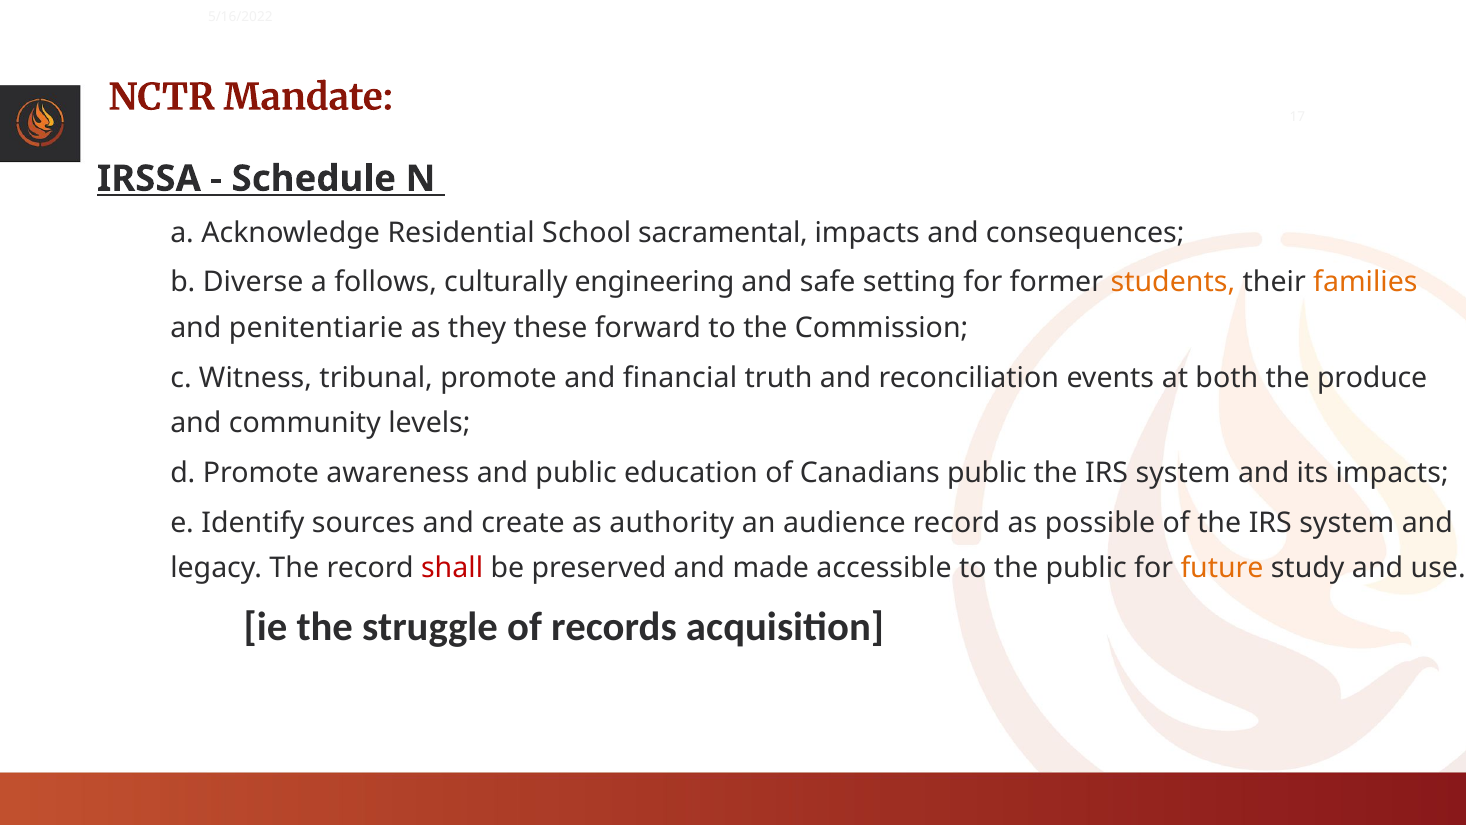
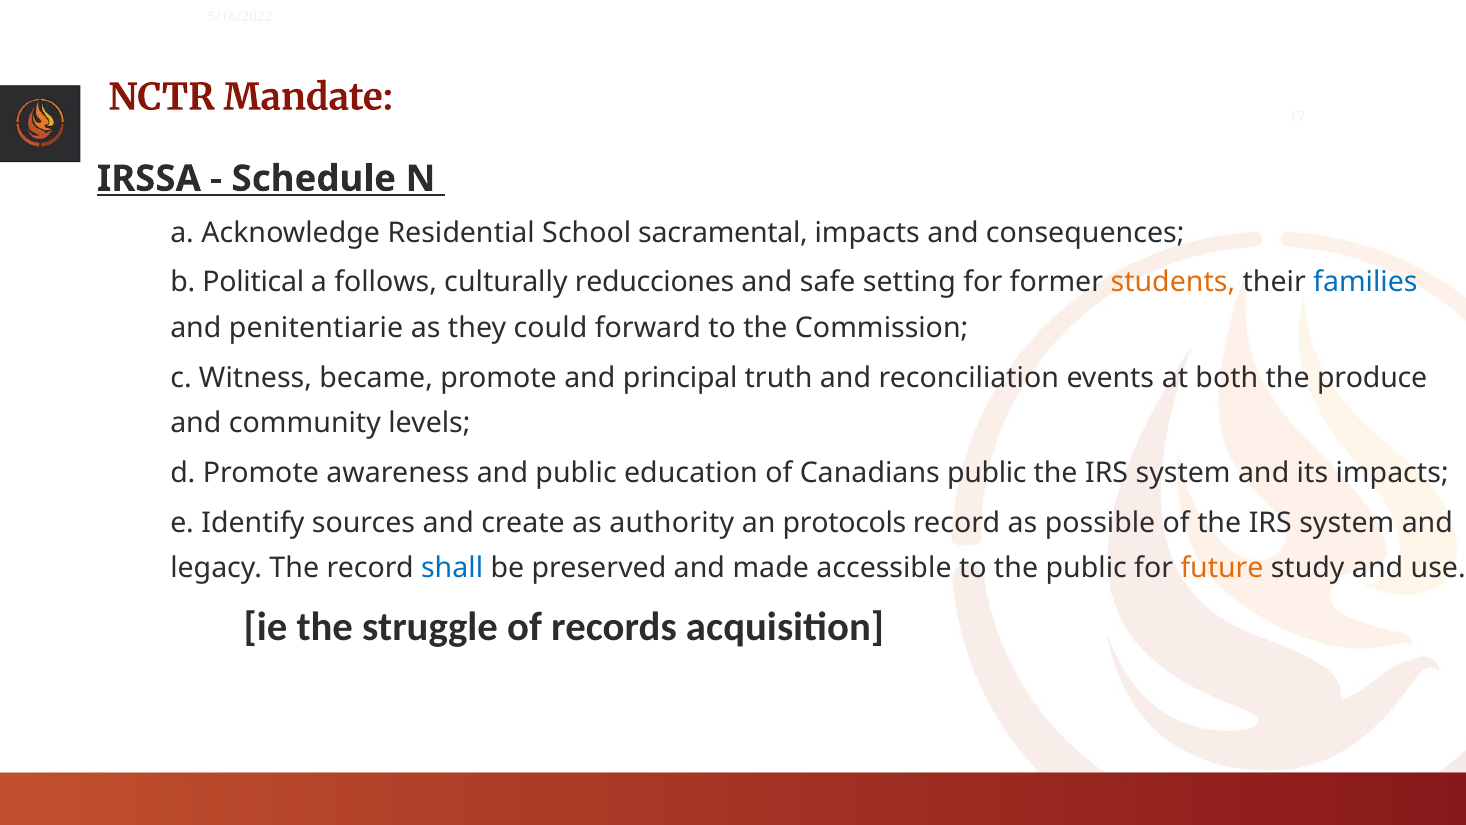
Diverse: Diverse -> Political
engineering: engineering -> reducciones
families colour: orange -> blue
these: these -> could
tribunal: tribunal -> became
financial: financial -> principal
audience: audience -> protocols
shall colour: red -> blue
